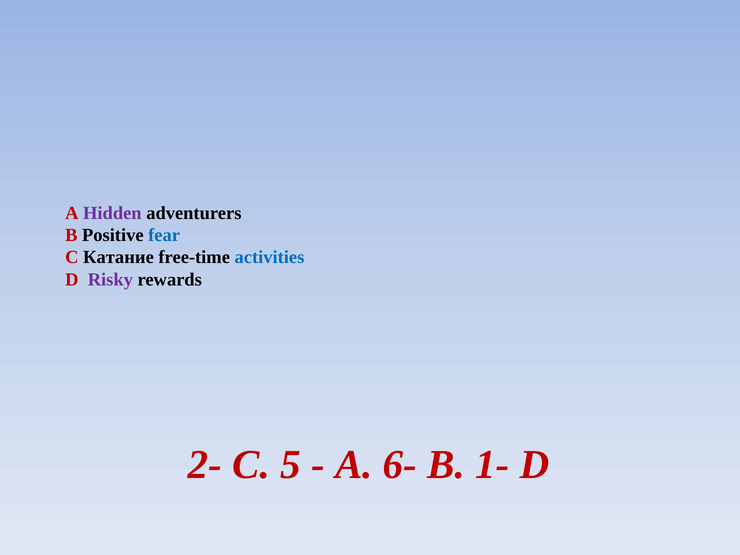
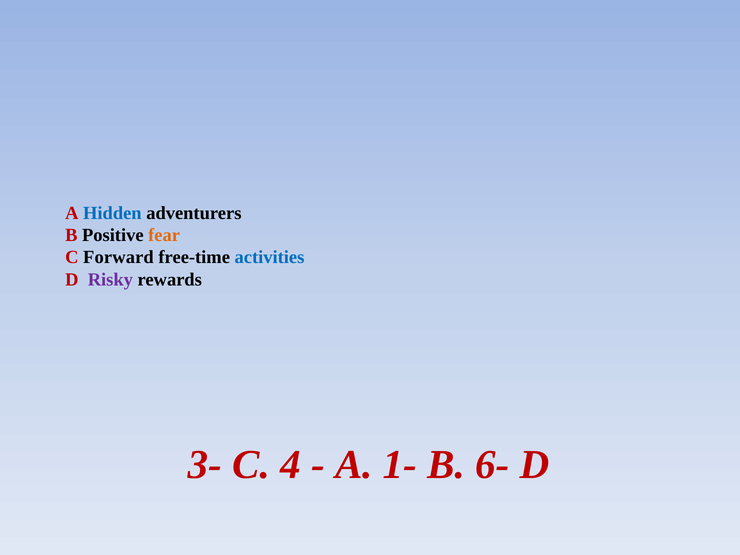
Hidden colour: purple -> blue
fear colour: blue -> orange
Катание: Катание -> Forward
2-: 2- -> 3-
5: 5 -> 4
6-: 6- -> 1-
1-: 1- -> 6-
